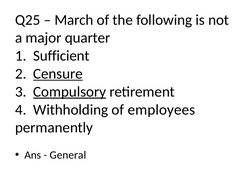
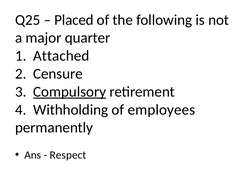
March: March -> Placed
Sufficient: Sufficient -> Attached
Censure underline: present -> none
General: General -> Respect
